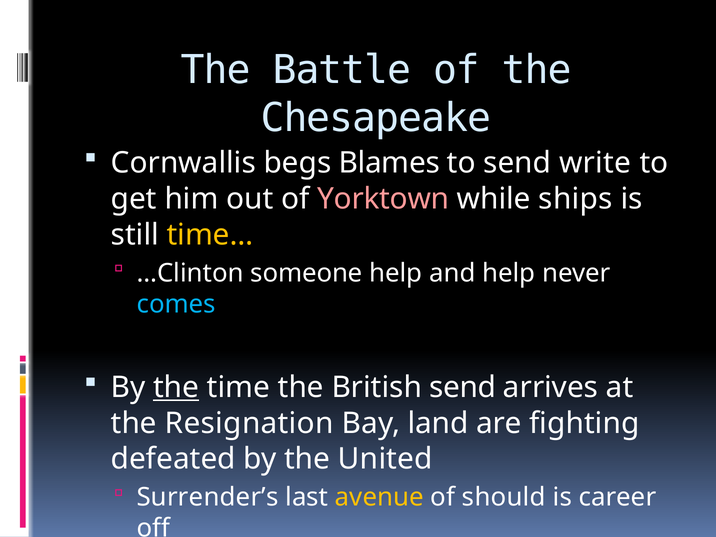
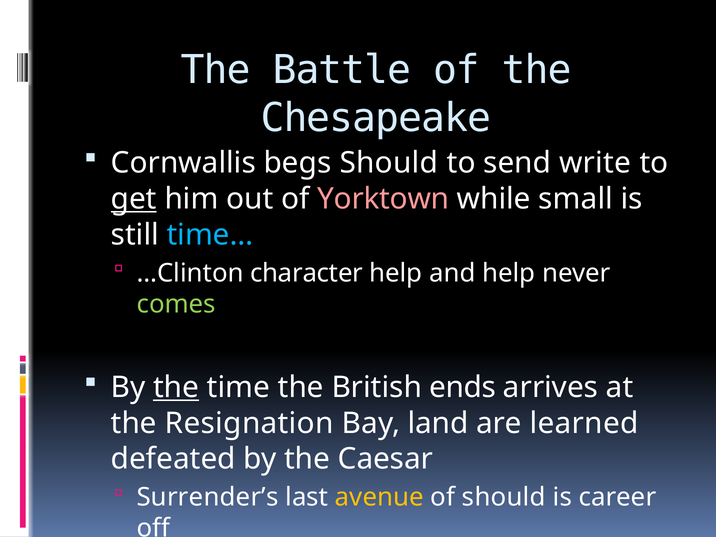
begs Blames: Blames -> Should
get underline: none -> present
ships: ships -> small
time… colour: yellow -> light blue
someone: someone -> character
comes colour: light blue -> light green
British send: send -> ends
fighting: fighting -> learned
United: United -> Caesar
